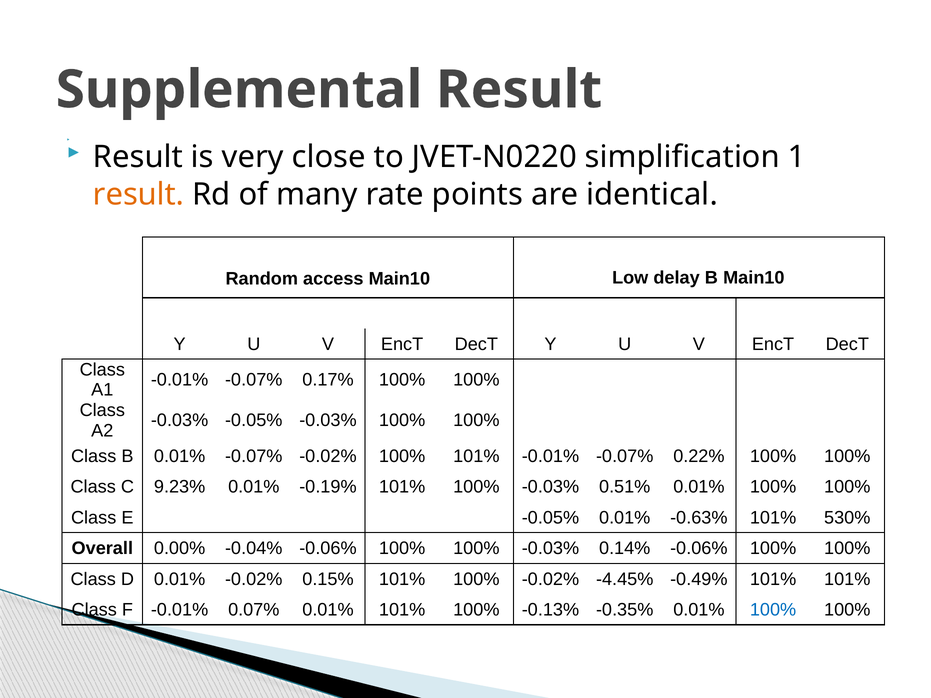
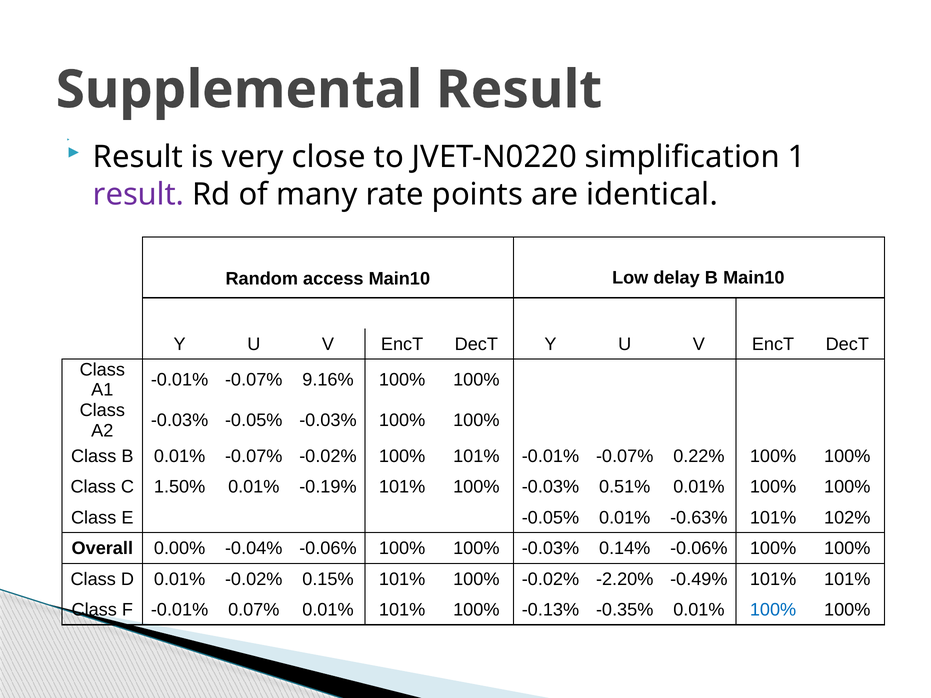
result at (139, 194) colour: orange -> purple
0.17%: 0.17% -> 9.16%
9.23%: 9.23% -> 1.50%
530%: 530% -> 102%
-4.45%: -4.45% -> -2.20%
